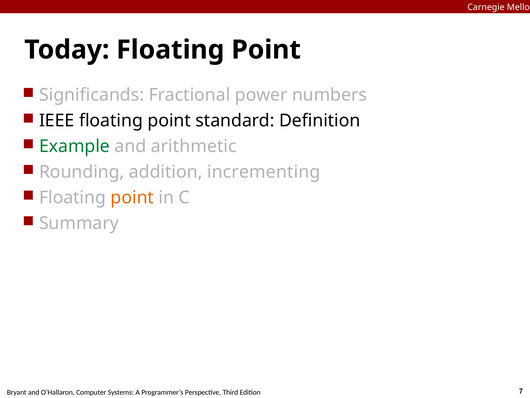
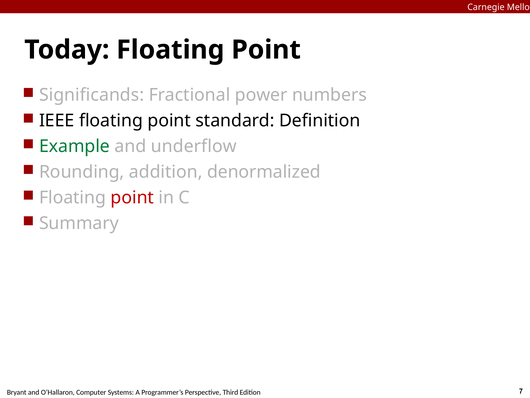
arithmetic: arithmetic -> underflow
incrementing: incrementing -> denormalized
point at (132, 198) colour: orange -> red
